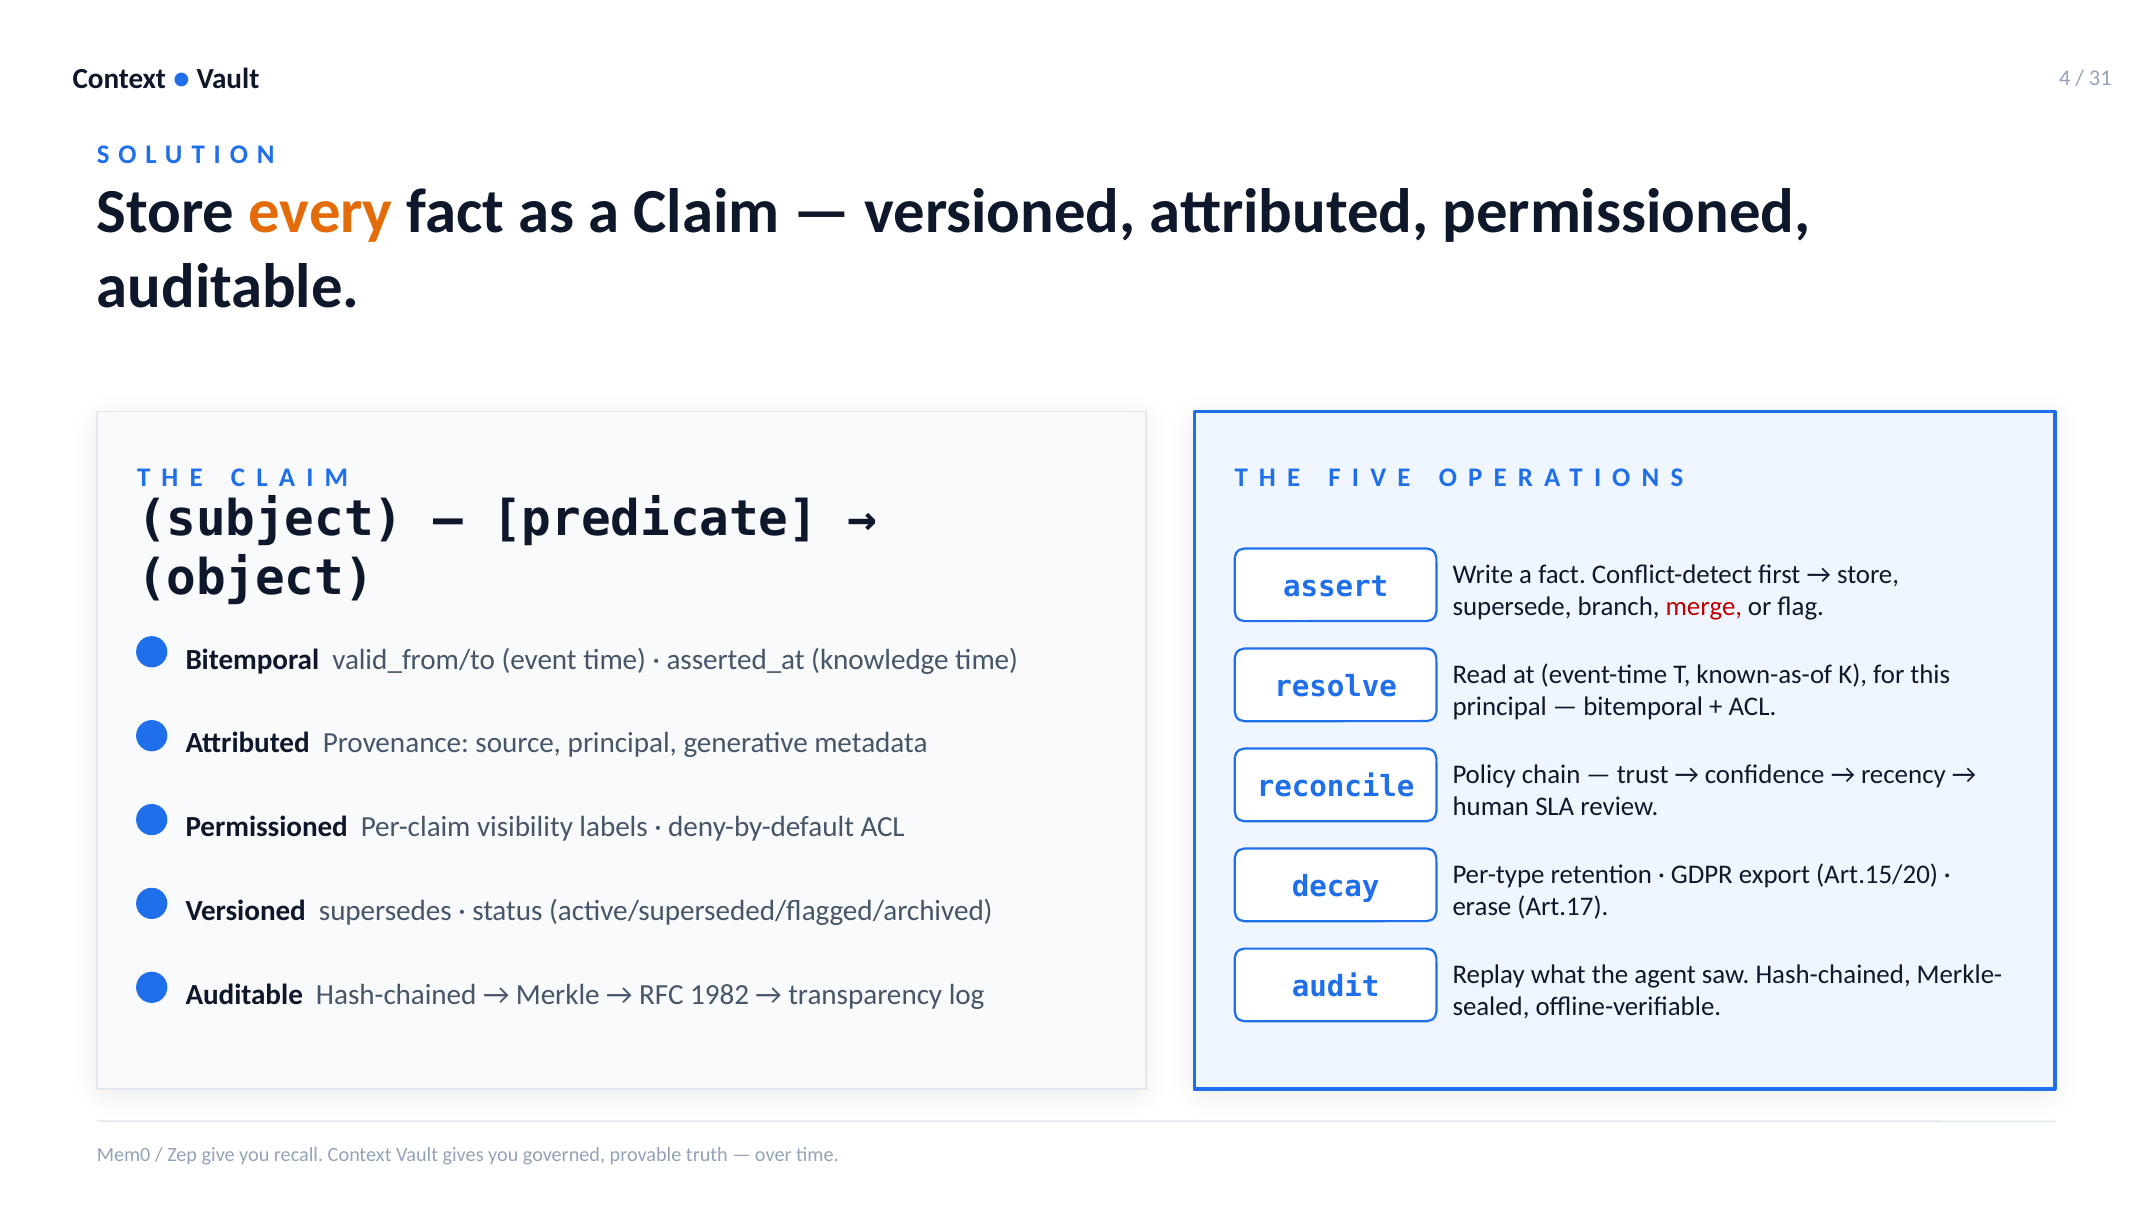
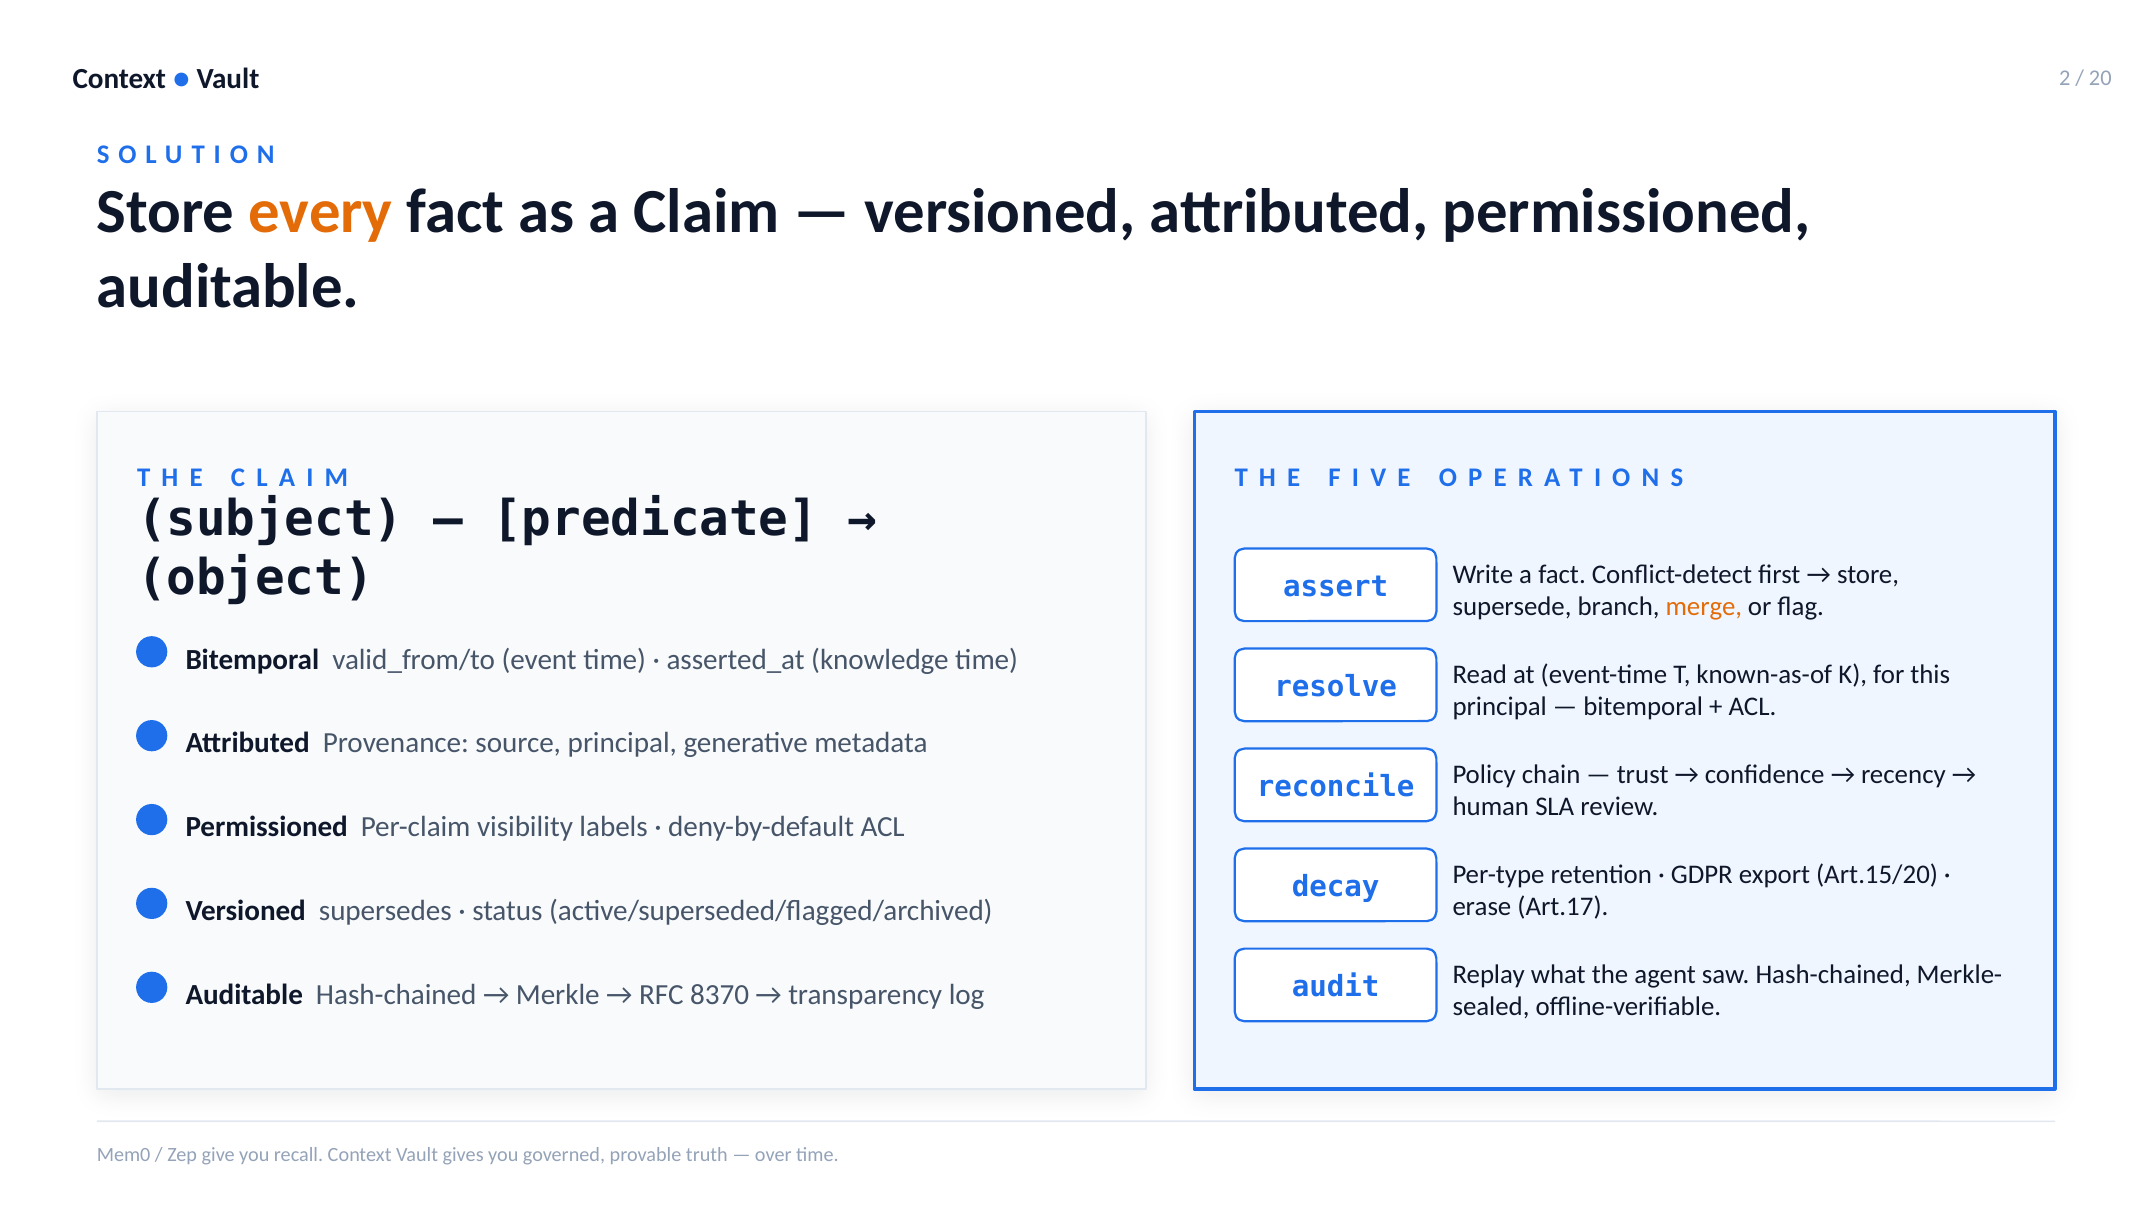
4: 4 -> 2
31: 31 -> 20
merge colour: red -> orange
1982: 1982 -> 8370
